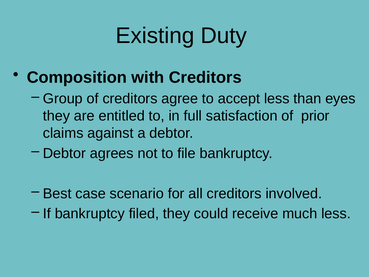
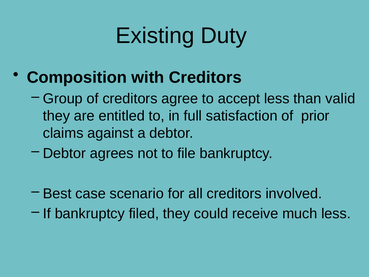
eyes: eyes -> valid
